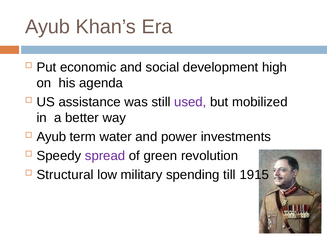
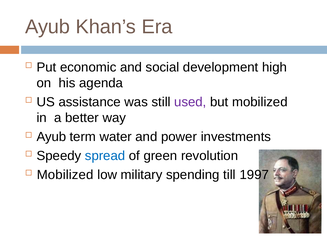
spread colour: purple -> blue
Structural at (65, 175): Structural -> Mobilized
1915: 1915 -> 1997
